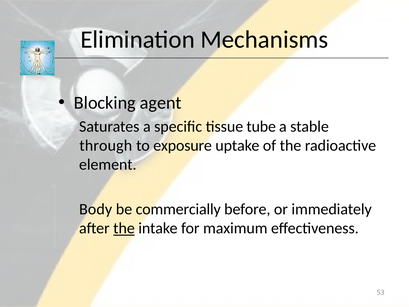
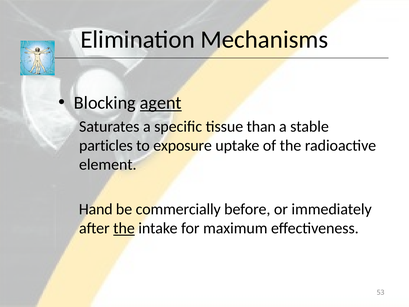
agent underline: none -> present
tube: tube -> than
through: through -> particles
Body: Body -> Hand
